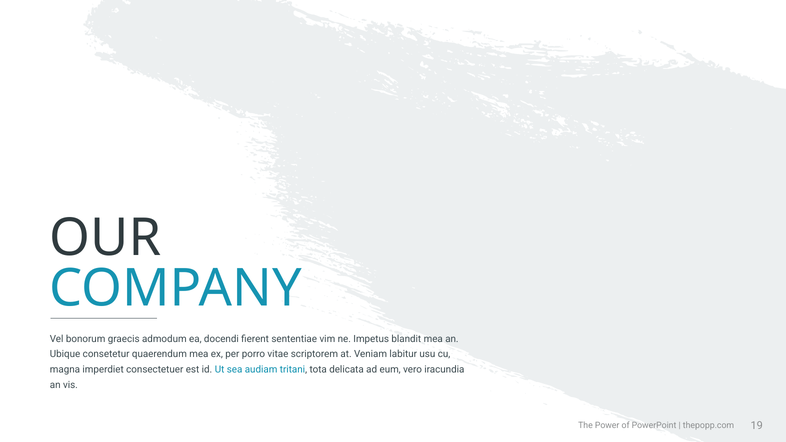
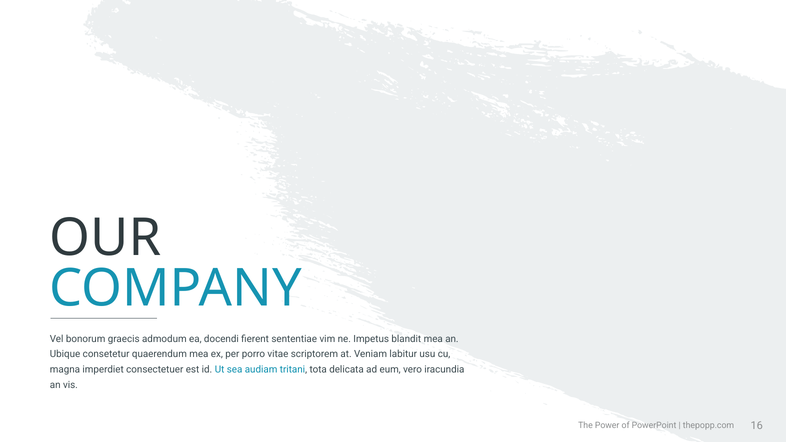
19: 19 -> 16
